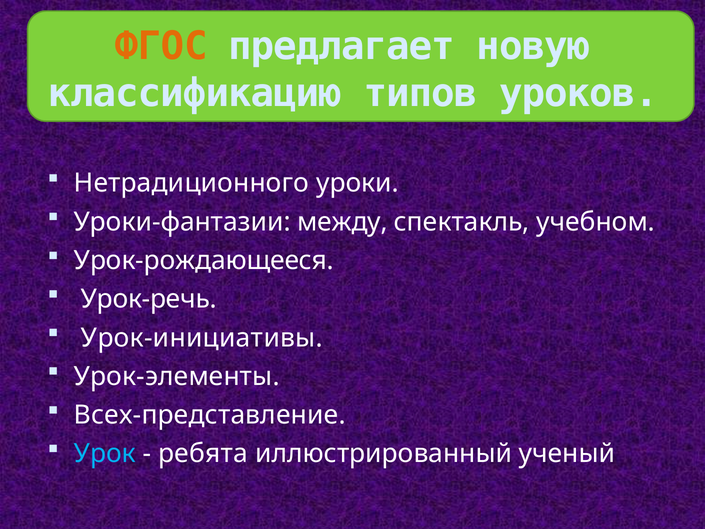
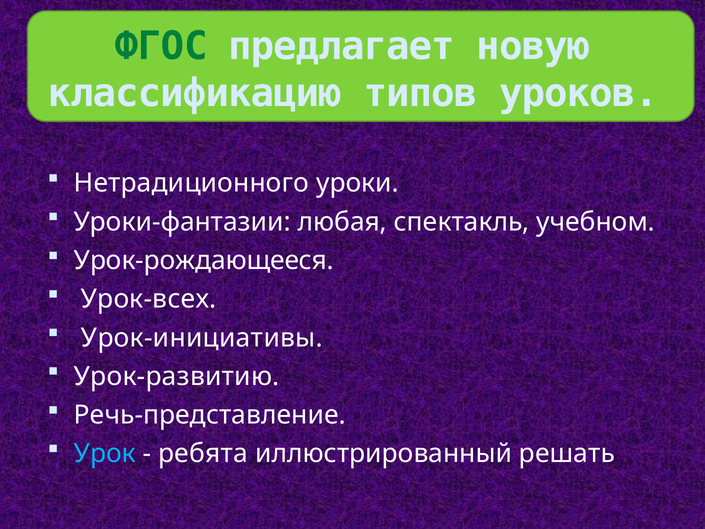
ФГОС colour: orange -> green
между: между -> любая
Урок-речь: Урок-речь -> Урок-всех
Урок-элементы: Урок-элементы -> Урок-развитию
Всех-представление: Всех-представление -> Речь-представление
ученый: ученый -> решать
